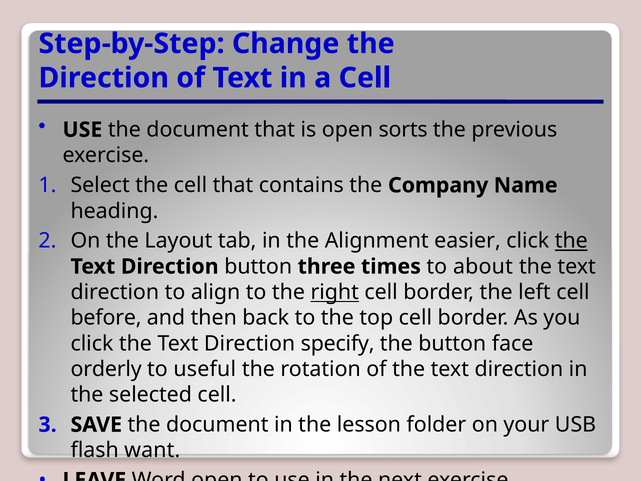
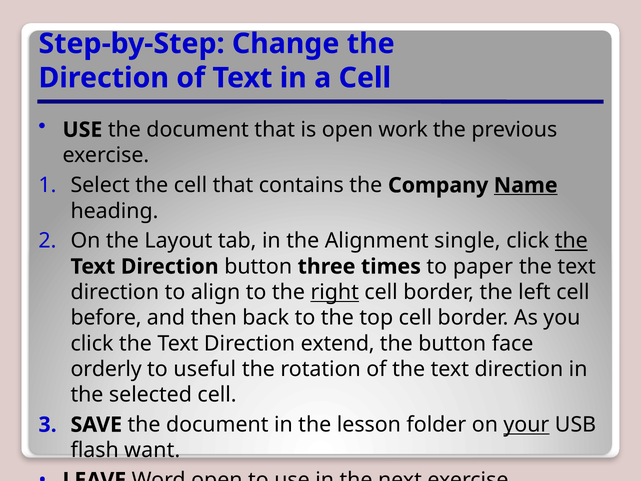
sorts: sorts -> work
Name underline: none -> present
easier: easier -> single
about: about -> paper
specify: specify -> extend
your underline: none -> present
